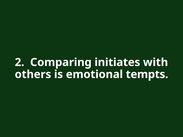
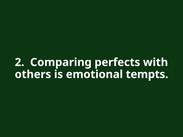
initiates: initiates -> perfects
